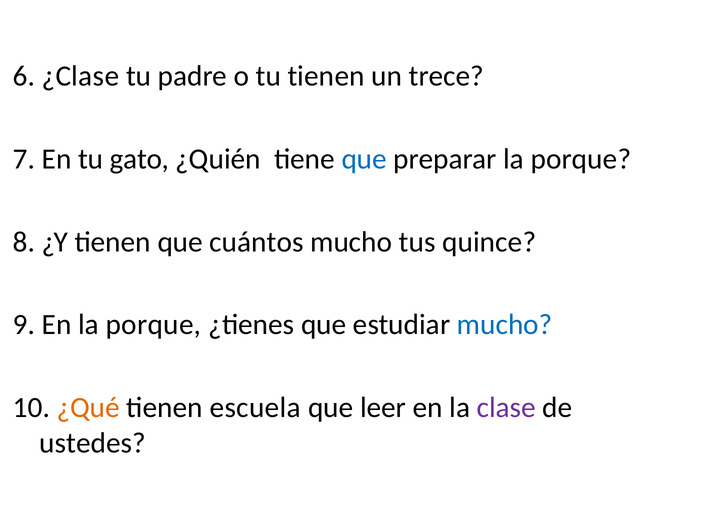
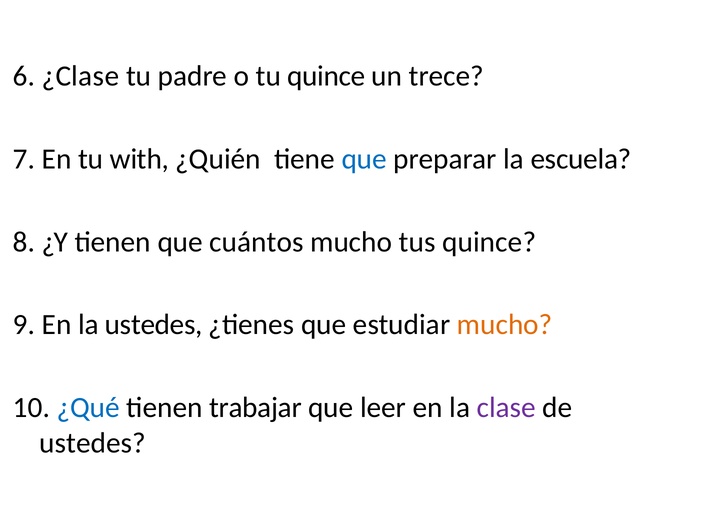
tu tienen: tienen -> quince
gato: gato -> with
preparar la porque: porque -> escuela
En la porque: porque -> ustedes
mucho at (505, 325) colour: blue -> orange
¿Qué colour: orange -> blue
escuela: escuela -> trabajar
